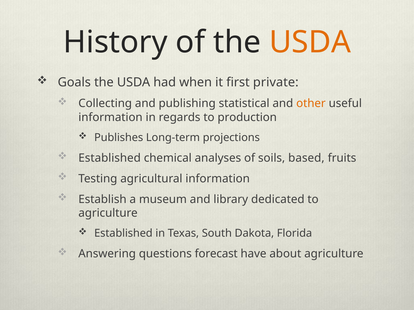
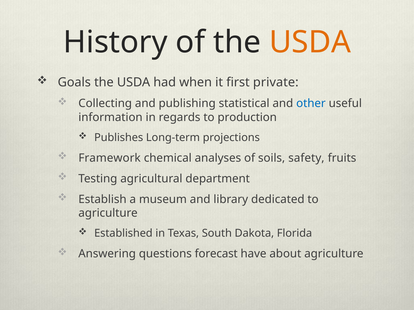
other colour: orange -> blue
Established at (110, 158): Established -> Framework
based: based -> safety
agricultural information: information -> department
